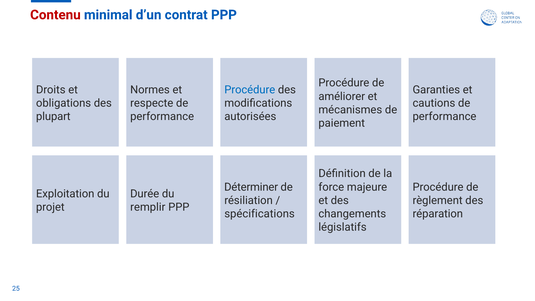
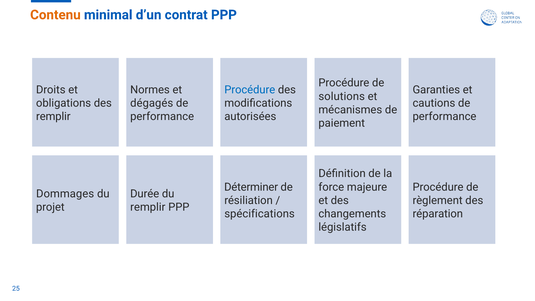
Contenu colour: red -> orange
améliorer: améliorer -> solutions
respecte: respecte -> dégagés
plupart at (53, 116): plupart -> remplir
Exploitation: Exploitation -> Dommages
